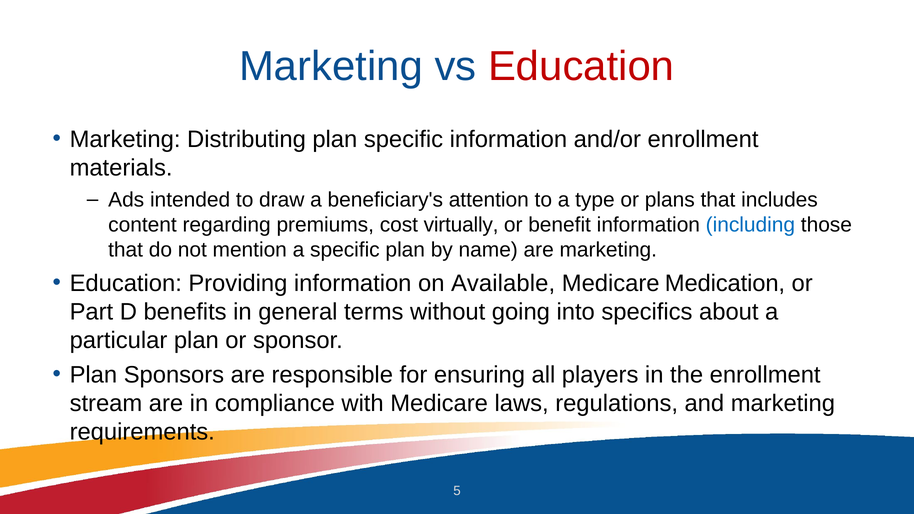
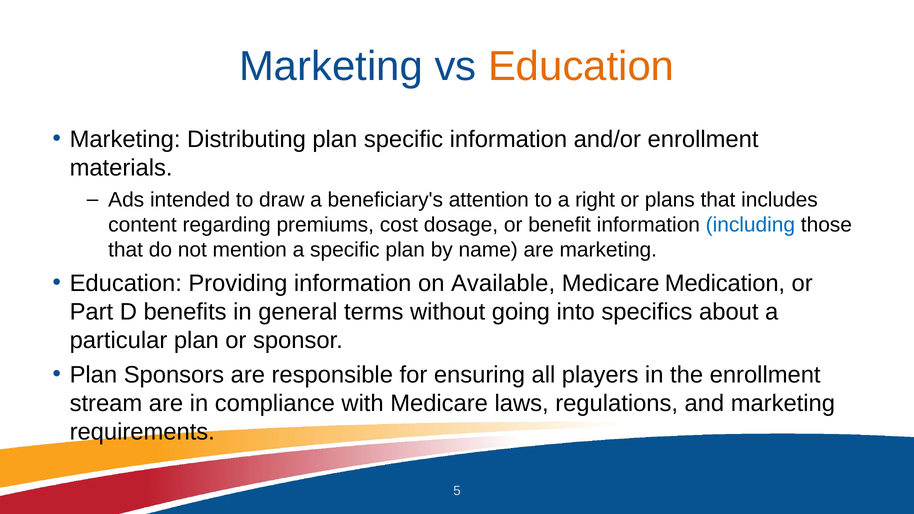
Education at (581, 66) colour: red -> orange
type: type -> right
virtually: virtually -> dosage
